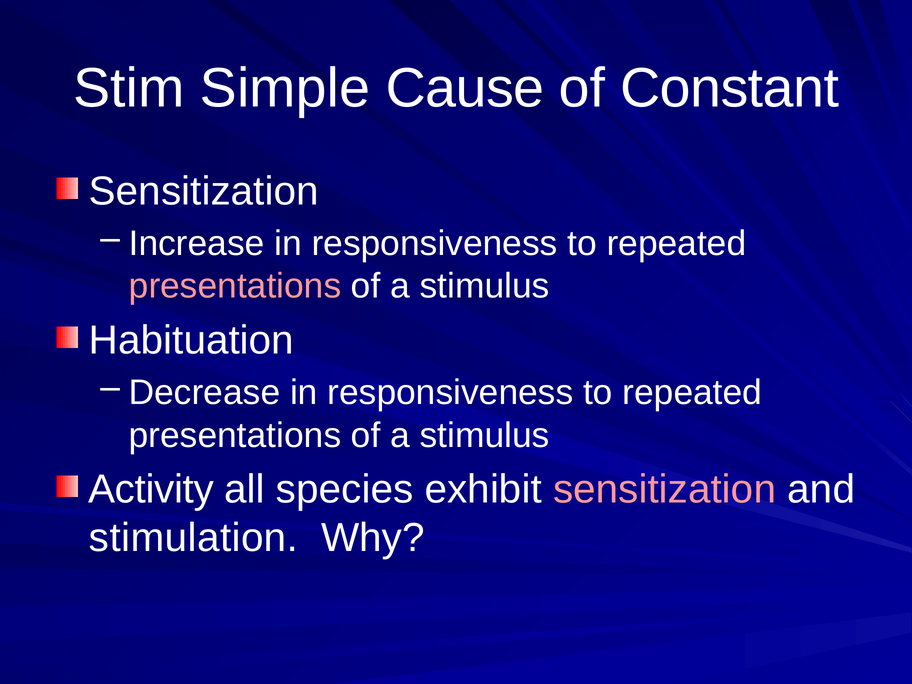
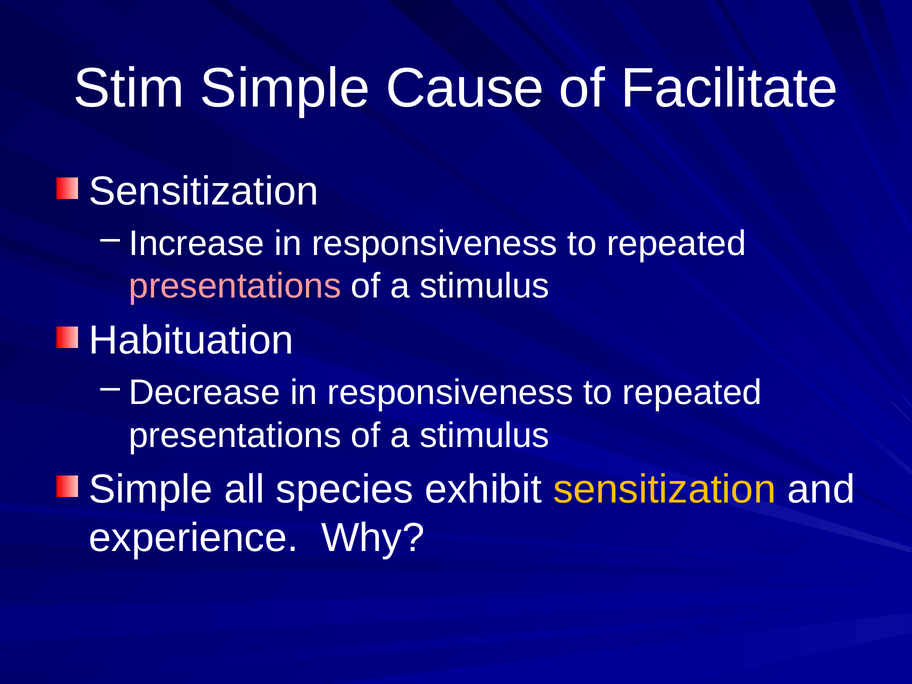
Constant: Constant -> Facilitate
Activity at (151, 489): Activity -> Simple
sensitization at (665, 489) colour: pink -> yellow
stimulation: stimulation -> experience
